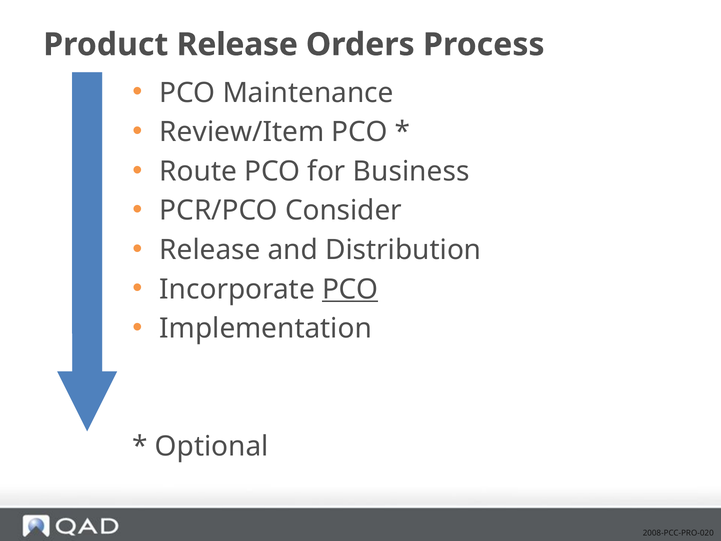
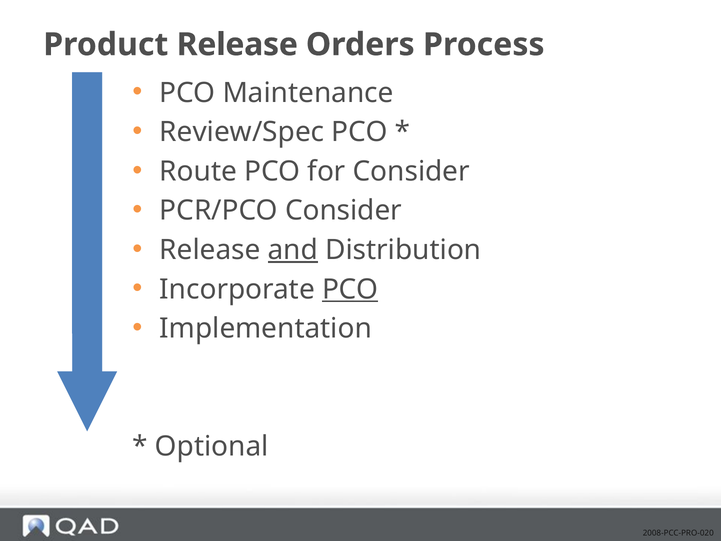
Review/Item: Review/Item -> Review/Spec
for Business: Business -> Consider
and underline: none -> present
